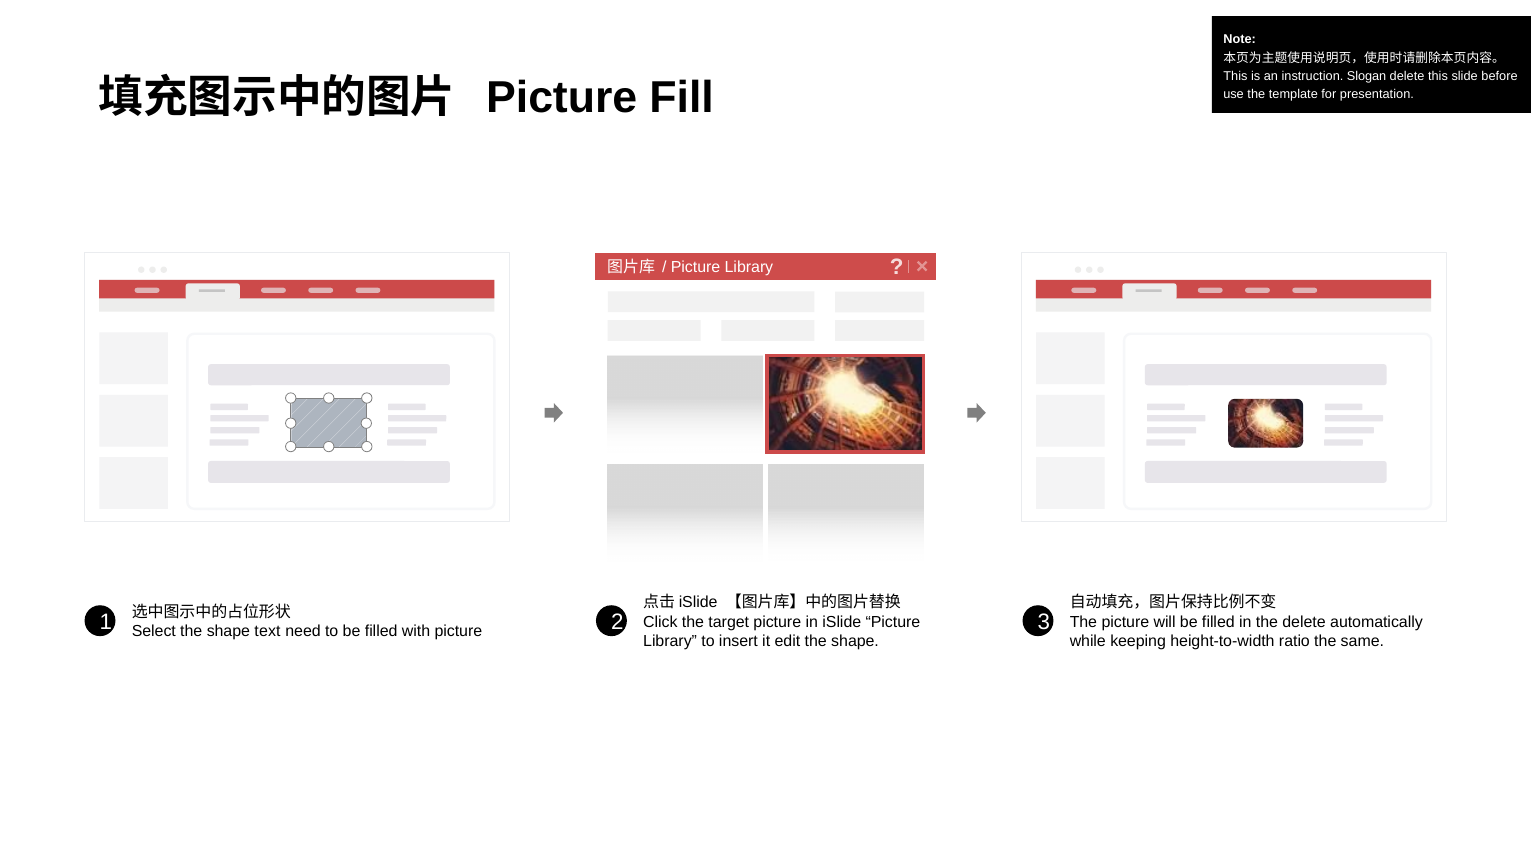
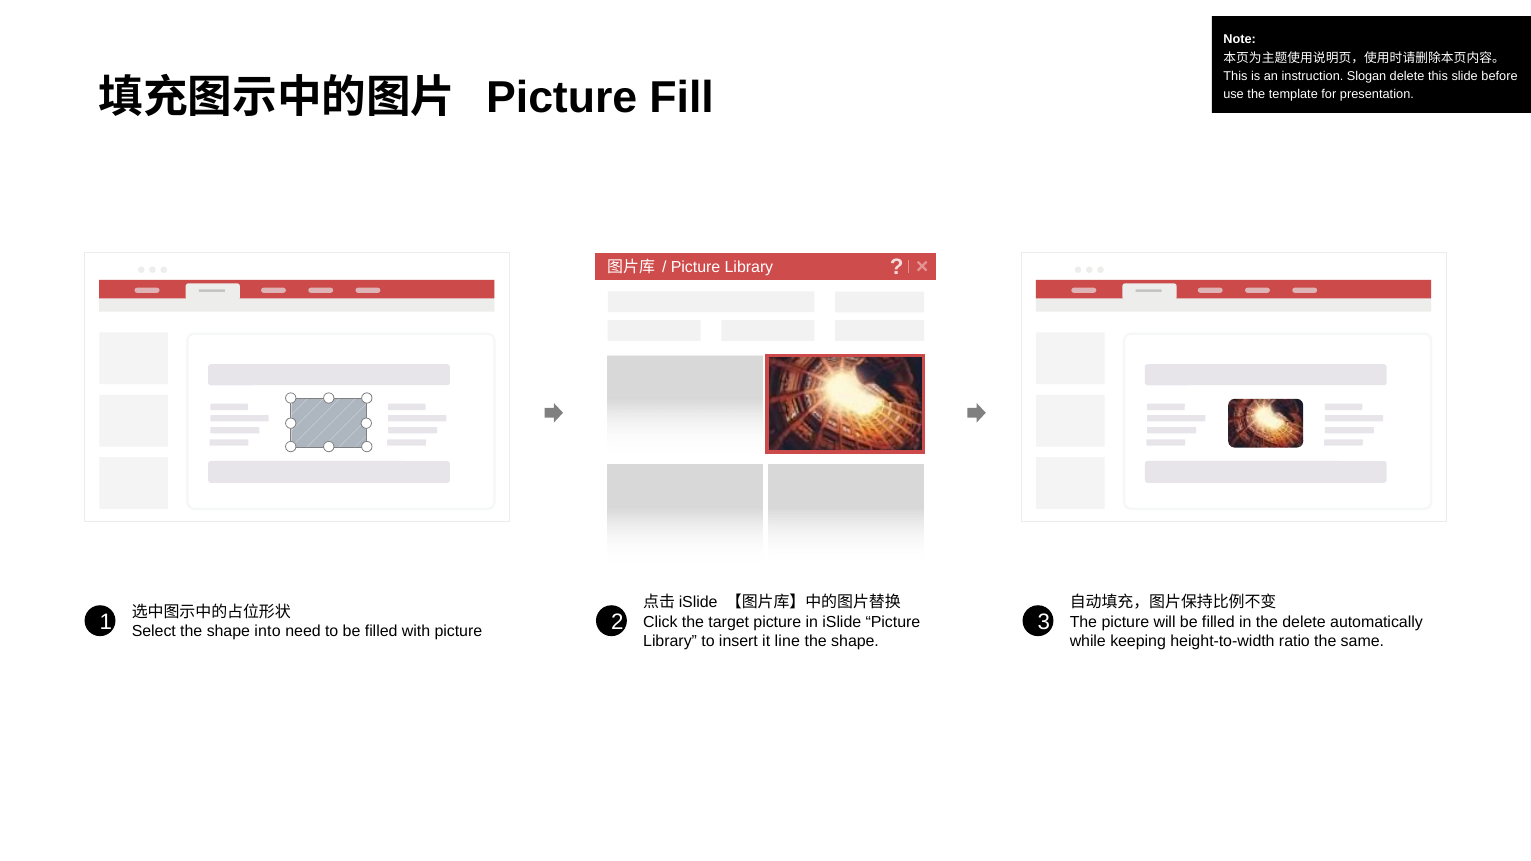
text: text -> into
edit: edit -> line
